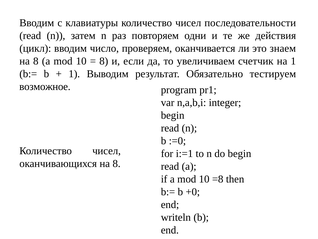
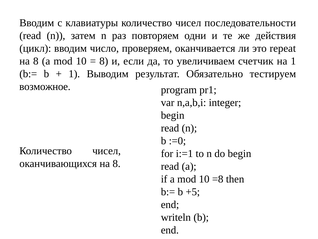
знаем: знаем -> repeat
+0: +0 -> +5
